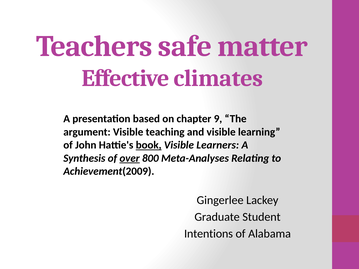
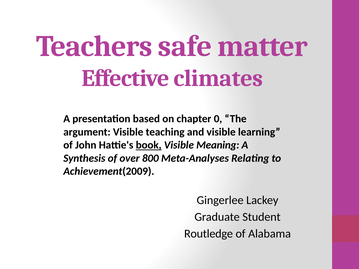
9: 9 -> 0
Learners: Learners -> Meaning
over underline: present -> none
Intentions: Intentions -> Routledge
